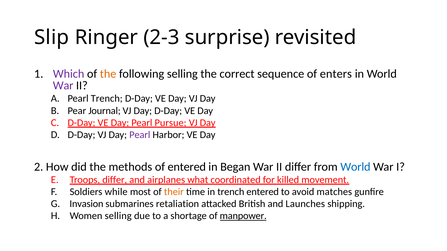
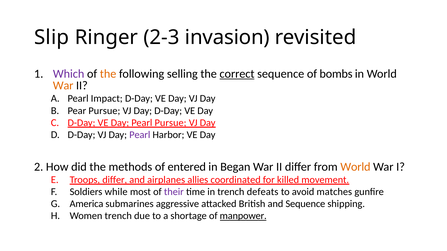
surprise: surprise -> invasion
correct underline: none -> present
enters: enters -> bombs
War at (63, 86) colour: purple -> orange
Pearl Trench: Trench -> Impact
Pear Journal: Journal -> Pursue
World at (355, 167) colour: blue -> orange
what: what -> allies
their colour: orange -> purple
trench entered: entered -> defeats
Invasion: Invasion -> America
retaliation: retaliation -> aggressive
and Launches: Launches -> Sequence
Women selling: selling -> trench
